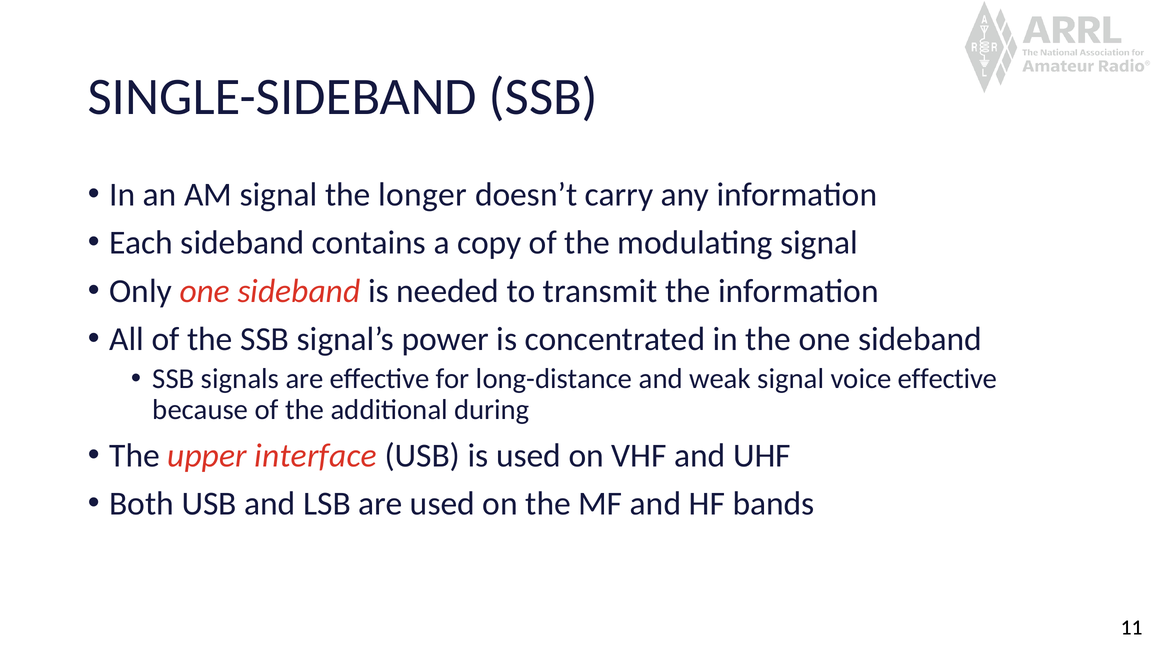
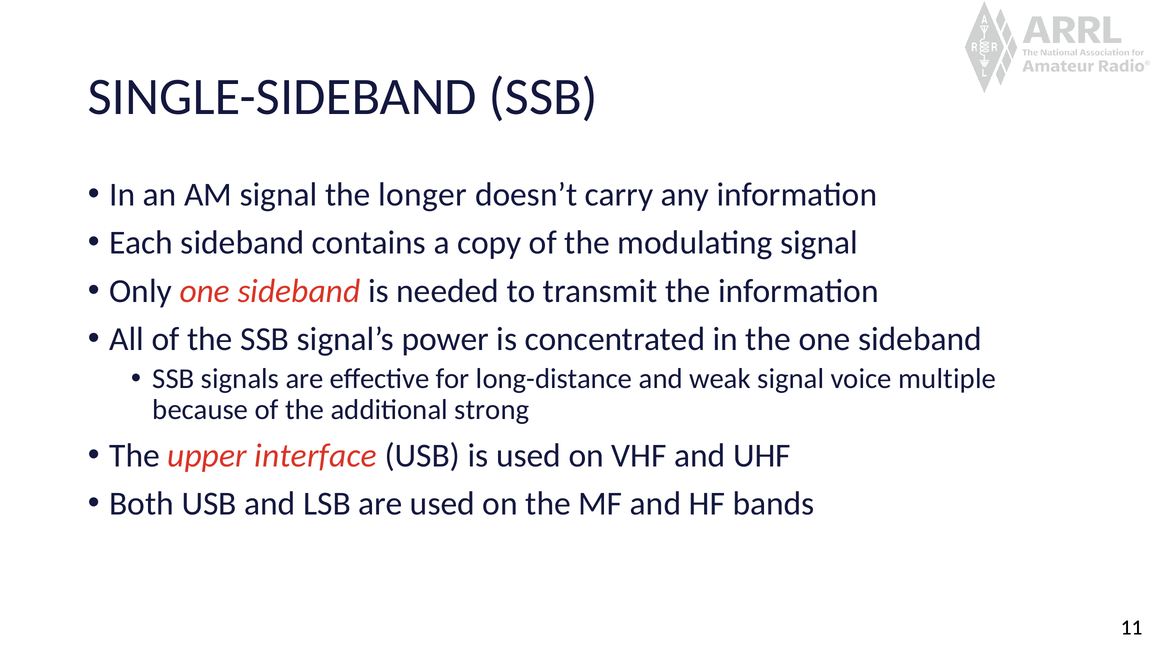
voice effective: effective -> multiple
during: during -> strong
